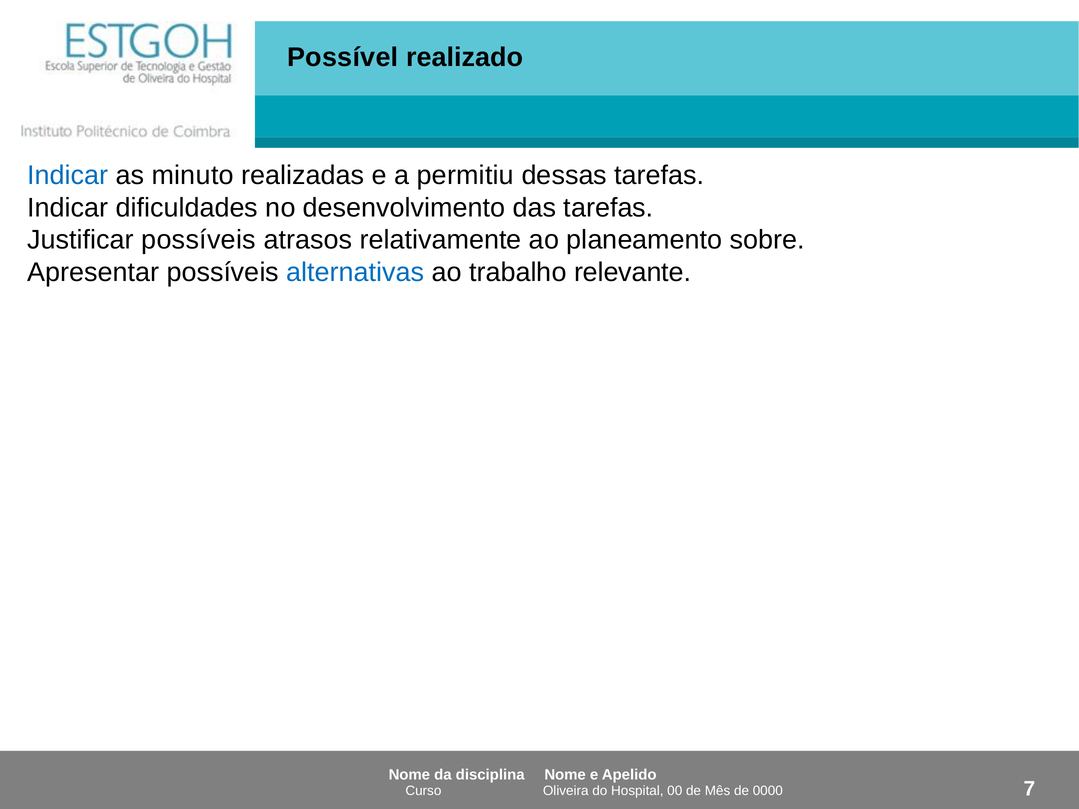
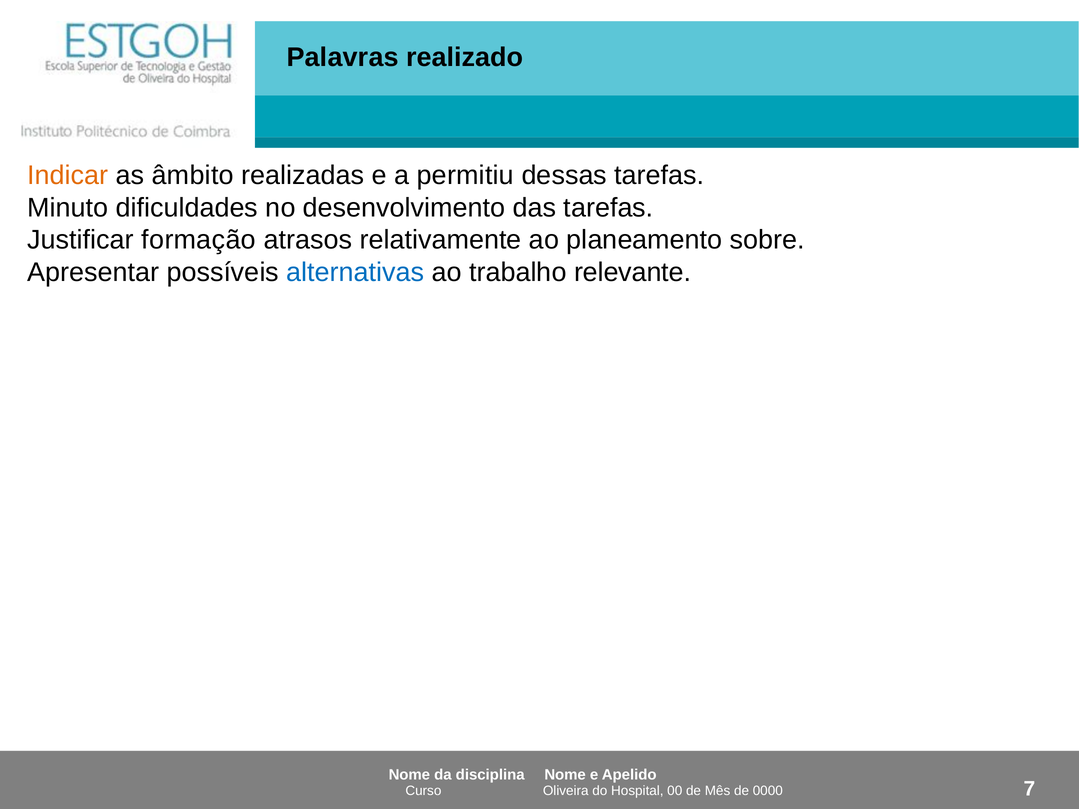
Possível: Possível -> Palavras
Indicar at (68, 175) colour: blue -> orange
minuto: minuto -> âmbito
Indicar at (68, 208): Indicar -> Minuto
Justificar possíveis: possíveis -> formação
